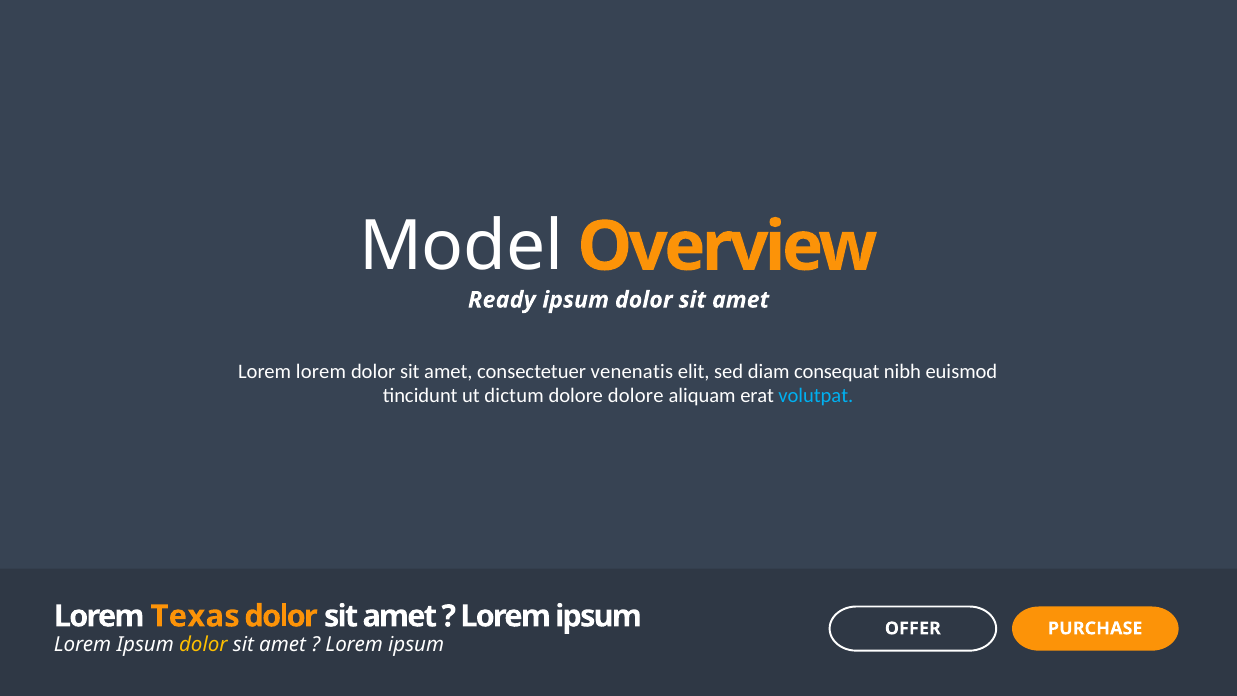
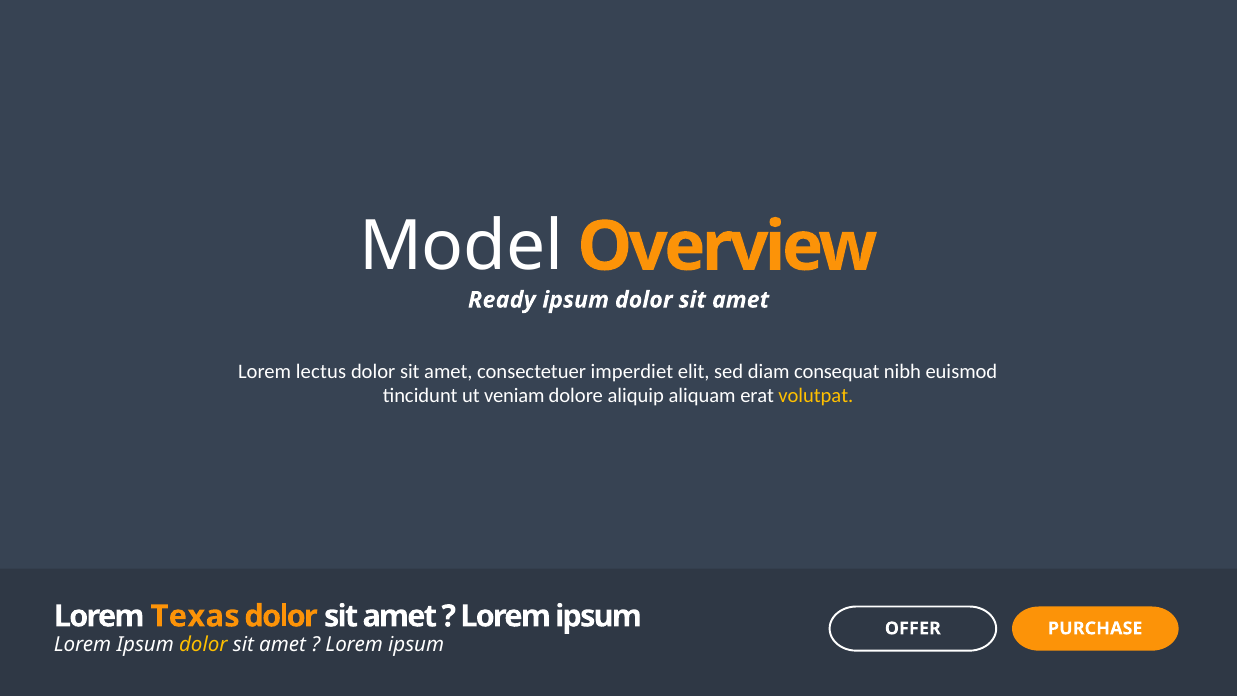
Lorem lorem: lorem -> lectus
venenatis: venenatis -> imperdiet
dictum: dictum -> veniam
dolore dolore: dolore -> aliquip
volutpat colour: light blue -> yellow
